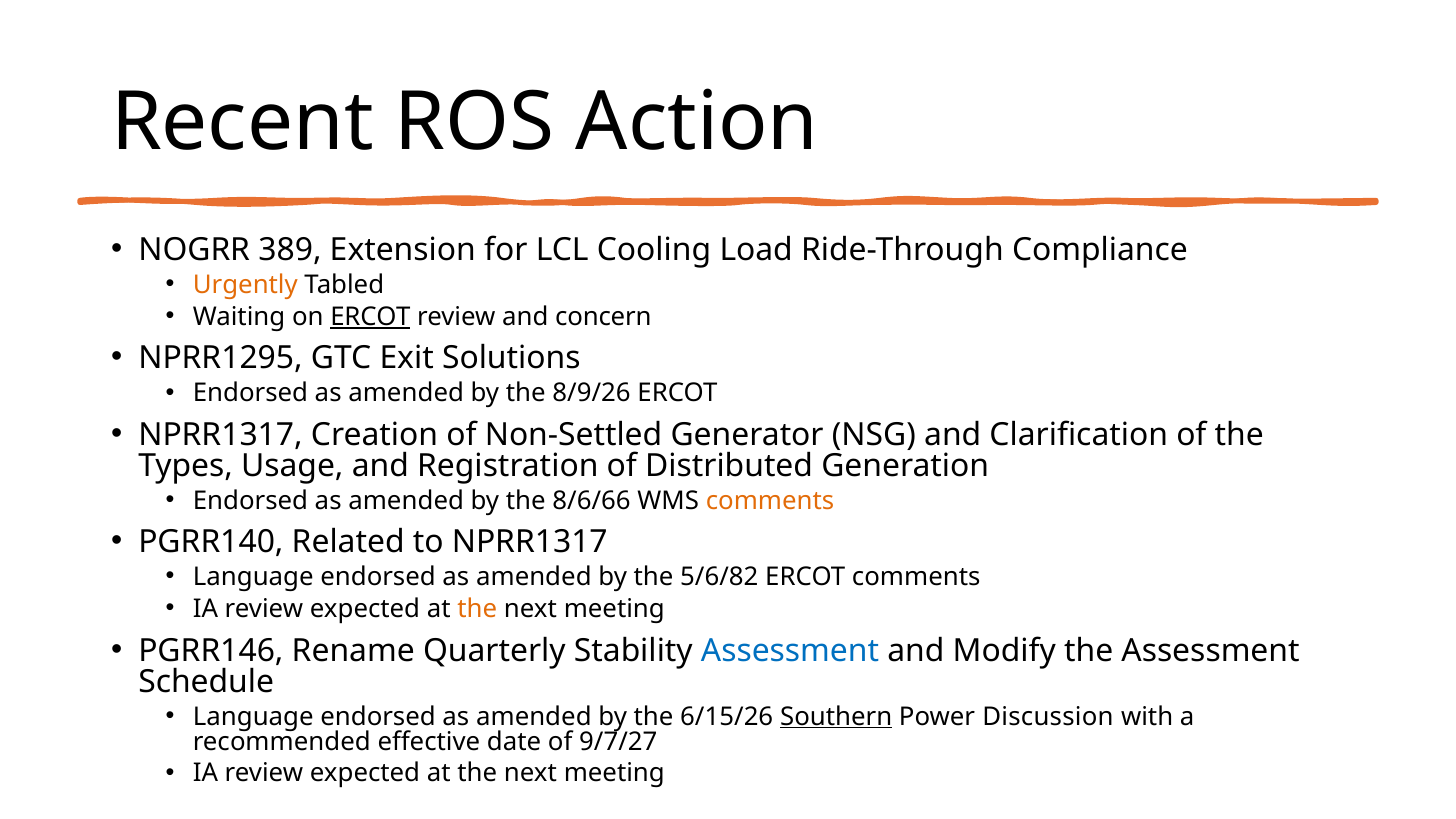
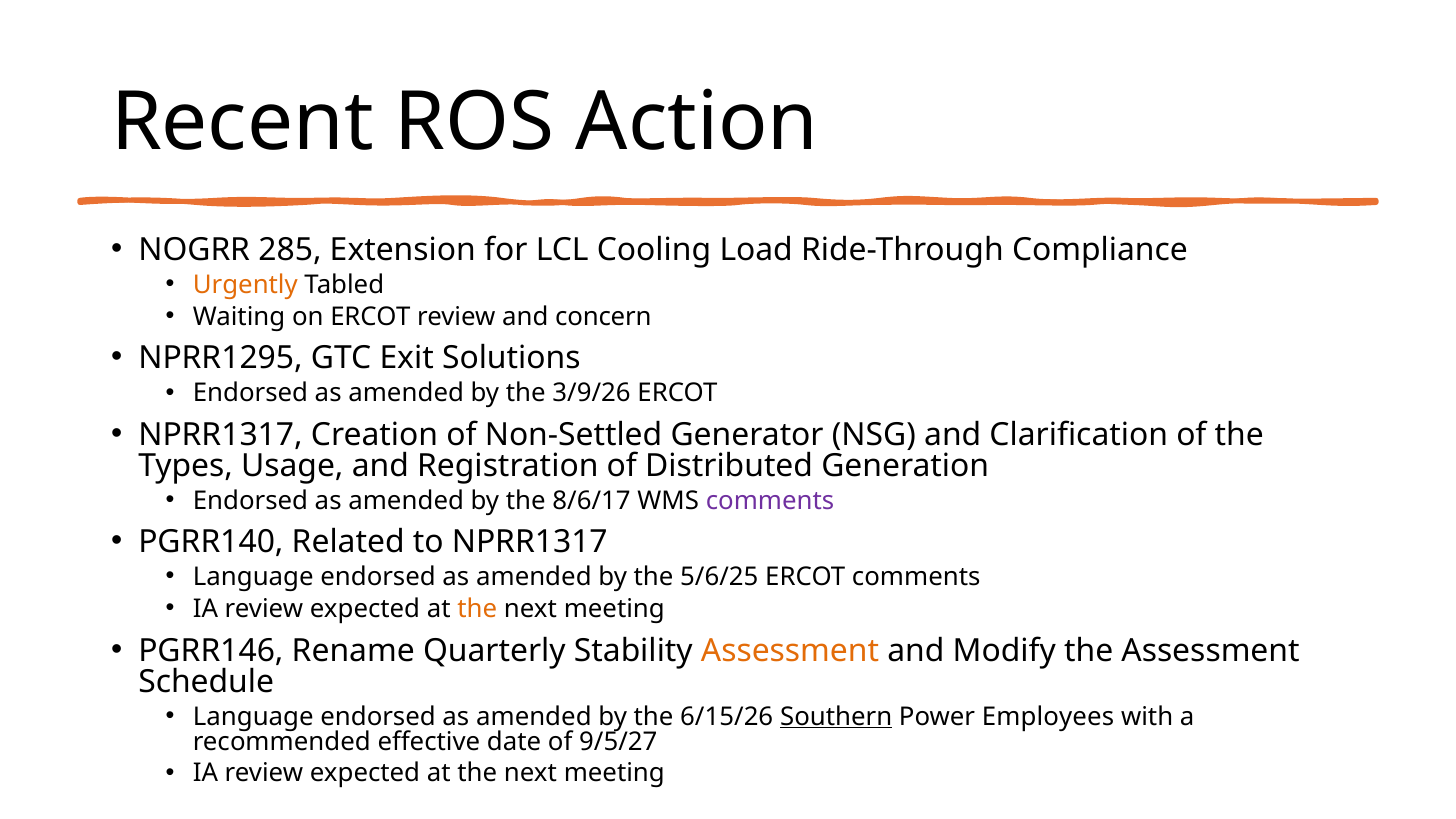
389: 389 -> 285
ERCOT at (370, 317) underline: present -> none
8/9/26: 8/9/26 -> 3/9/26
8/6/66: 8/6/66 -> 8/6/17
comments at (770, 501) colour: orange -> purple
5/6/82: 5/6/82 -> 5/6/25
Assessment at (790, 651) colour: blue -> orange
Discussion: Discussion -> Employees
9/7/27: 9/7/27 -> 9/5/27
